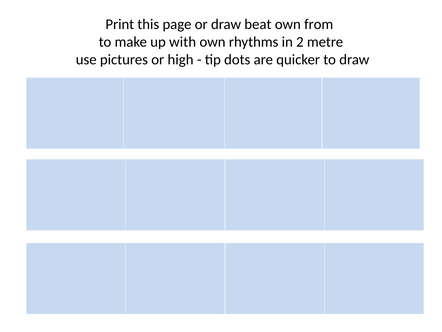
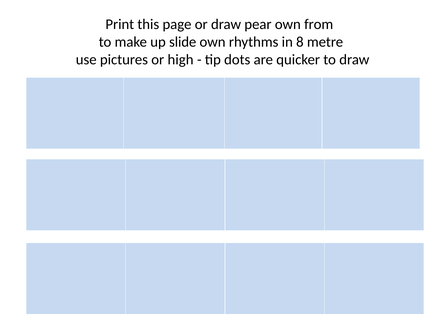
beat: beat -> pear
with: with -> slide
2: 2 -> 8
